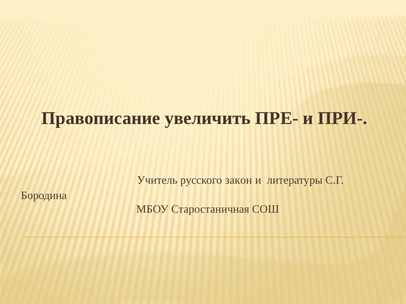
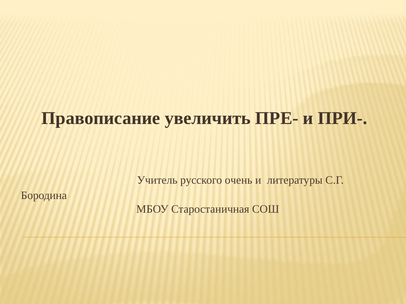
закон: закон -> очень
